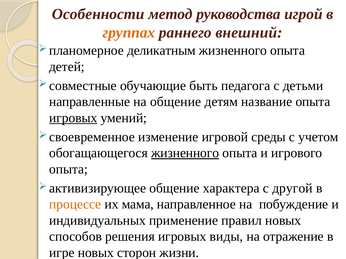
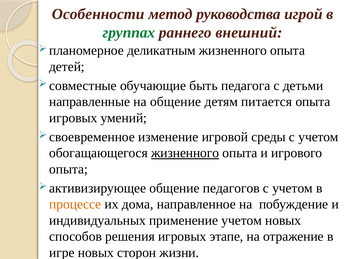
группах colour: orange -> green
название: название -> питается
игровых at (73, 118) underline: present -> none
характера: характера -> педагогов
другой at (292, 188): другой -> учетом
мама: мама -> дома
применение правил: правил -> учетом
виды: виды -> этапе
